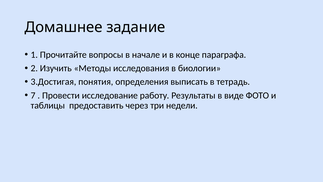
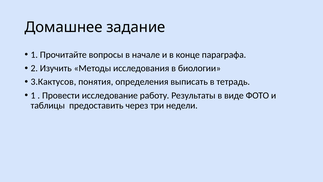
3.Достигая: 3.Достигая -> 3.Кактусов
7 at (33, 95): 7 -> 1
